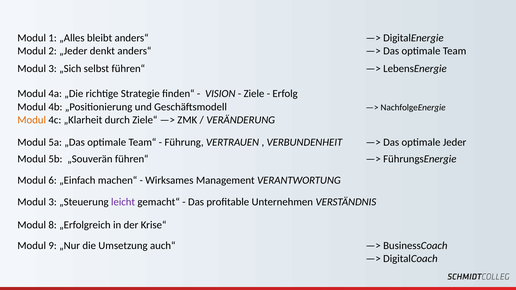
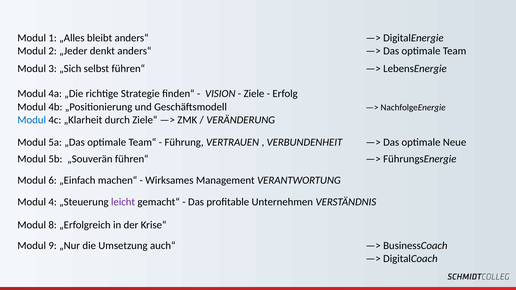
Modul at (32, 120) colour: orange -> blue
Jeder: Jeder -> Neue
3 at (53, 202): 3 -> 4
